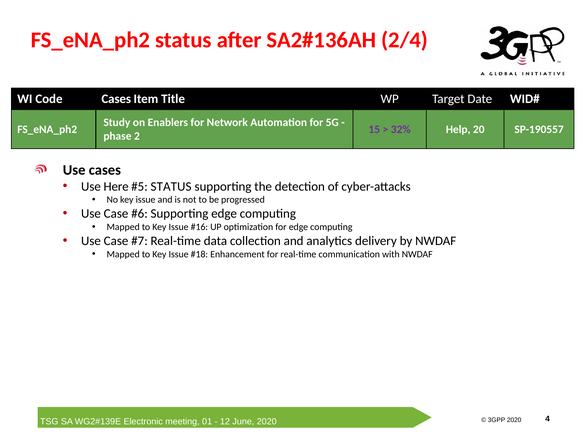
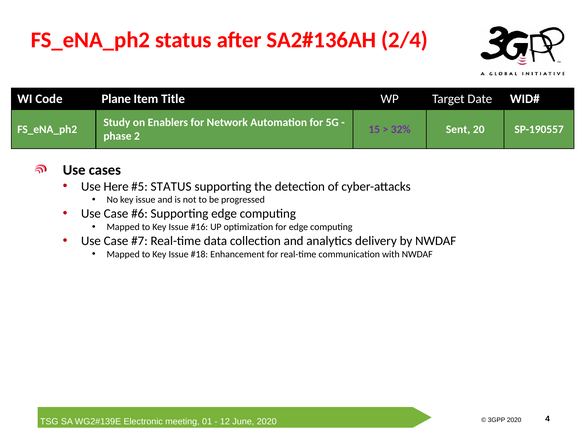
Code Cases: Cases -> Plane
Help: Help -> Sent
